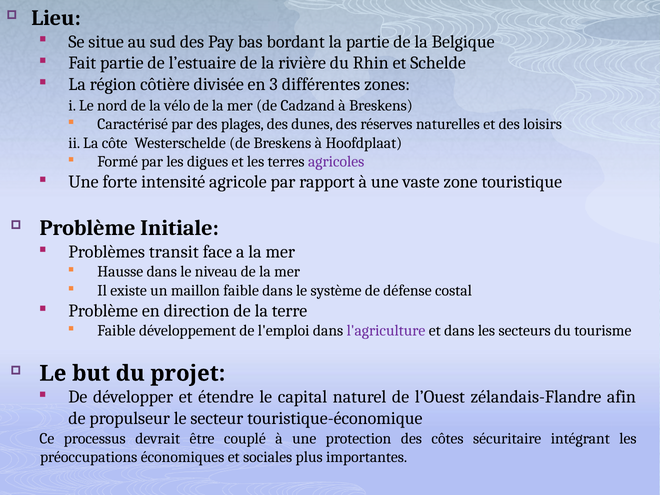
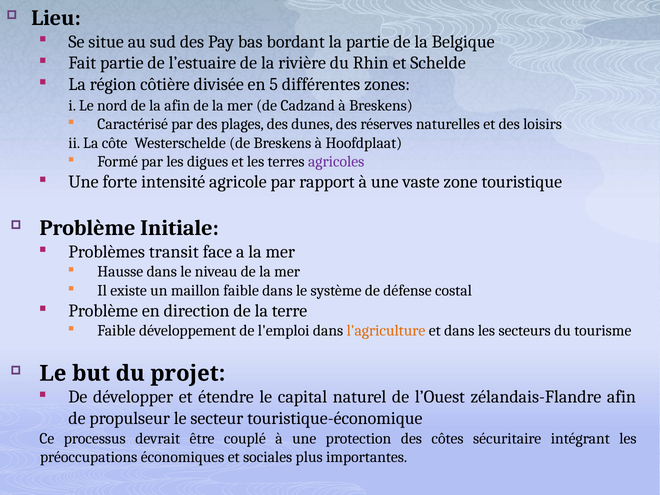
3: 3 -> 5
la vélo: vélo -> afin
l'agriculture colour: purple -> orange
